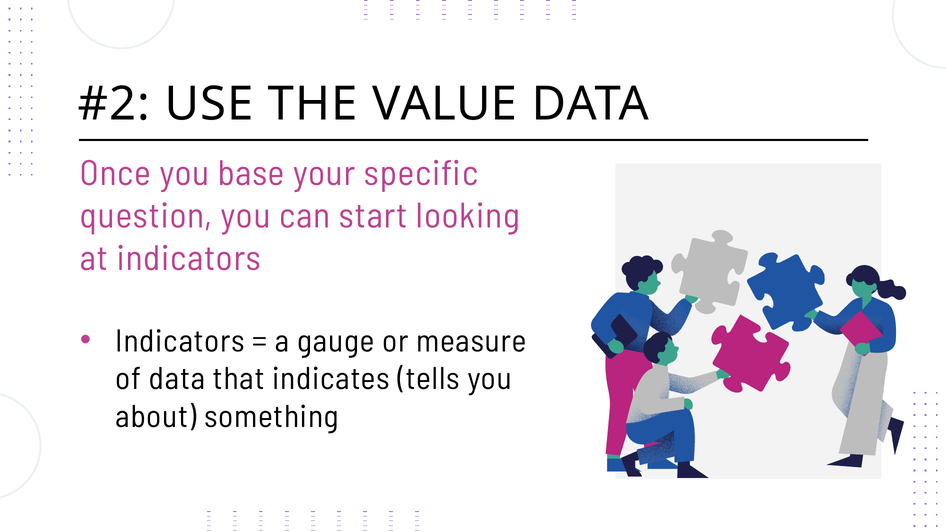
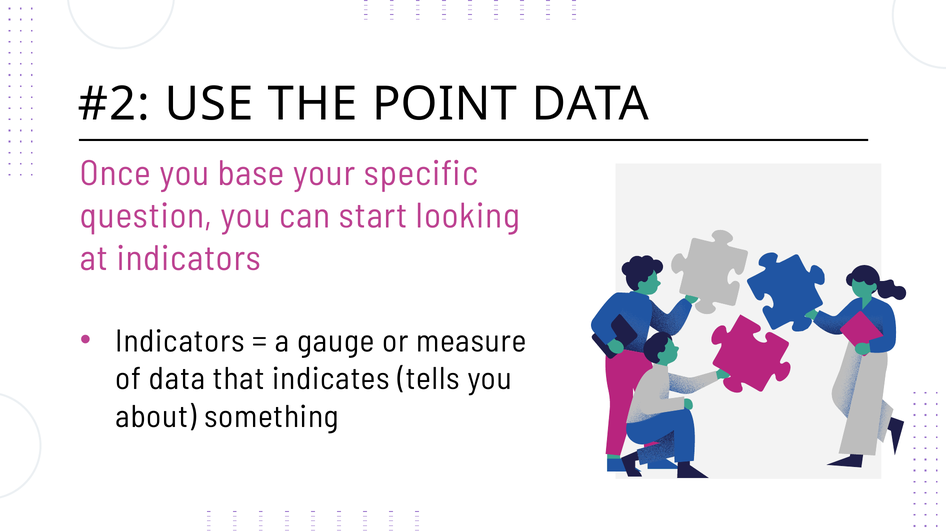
VALUE: VALUE -> POINT
